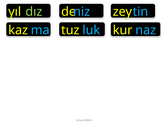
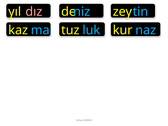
dız colour: light green -> pink
